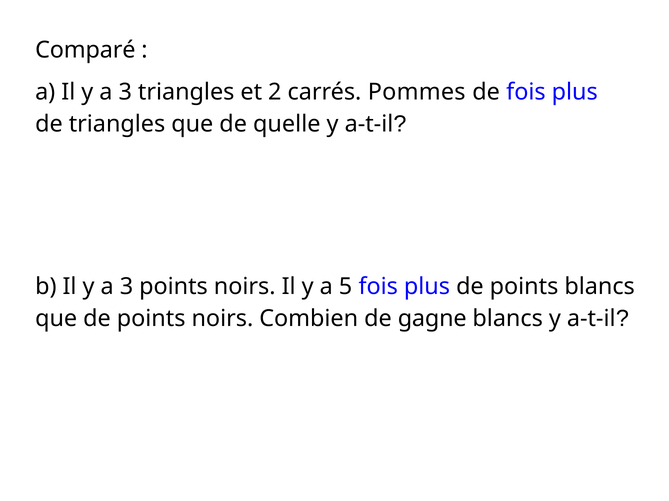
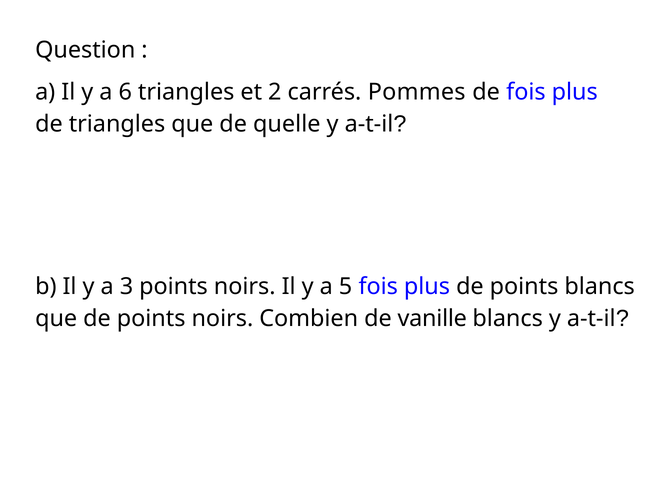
Comparé: Comparé -> Question
3 at (125, 92): 3 -> 6
gagne: gagne -> vanille
